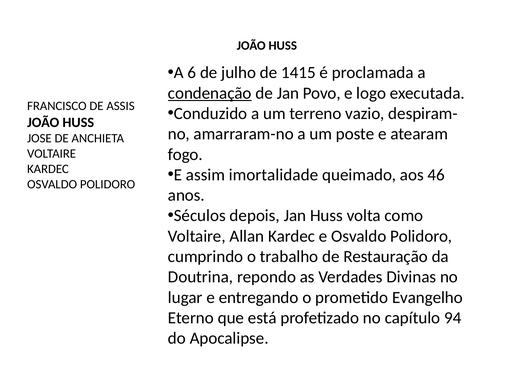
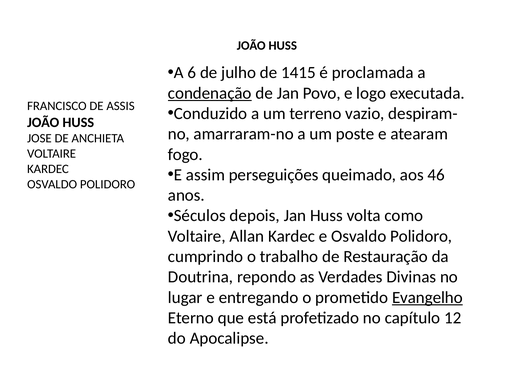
imortalidade: imortalidade -> perseguições
Evangelho underline: none -> present
94: 94 -> 12
